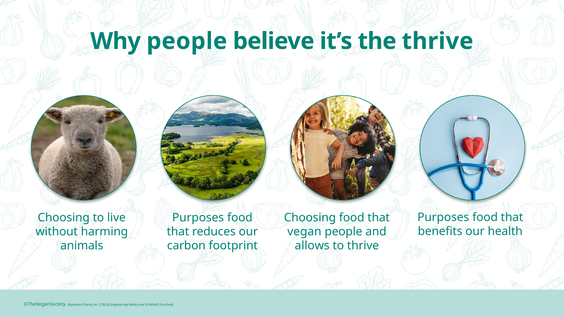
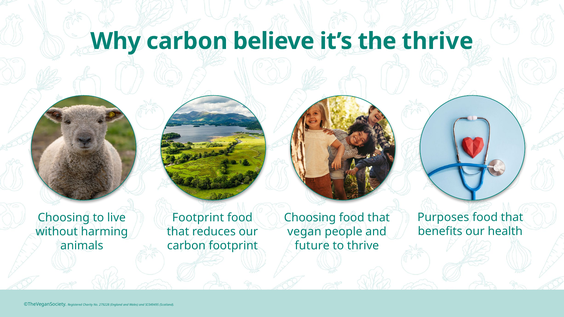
Why people: people -> carbon
Purposes at (198, 218): Purposes -> Footprint
allows: allows -> future
